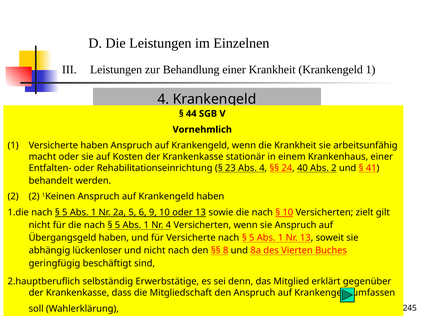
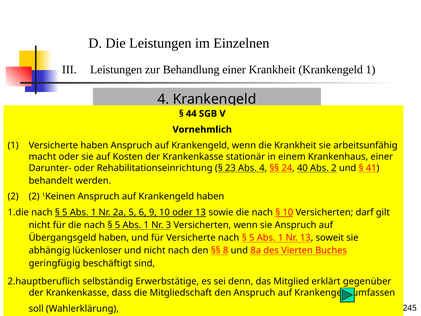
Entfalten-: Entfalten- -> Darunter-
zielt: zielt -> darf
Nr 4: 4 -> 3
